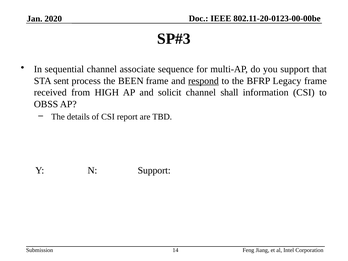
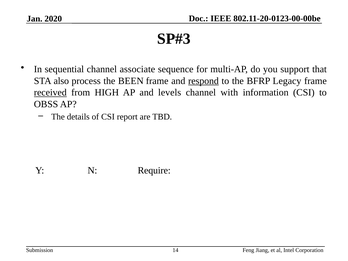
sent: sent -> also
received underline: none -> present
solicit: solicit -> levels
shall: shall -> with
N Support: Support -> Require
